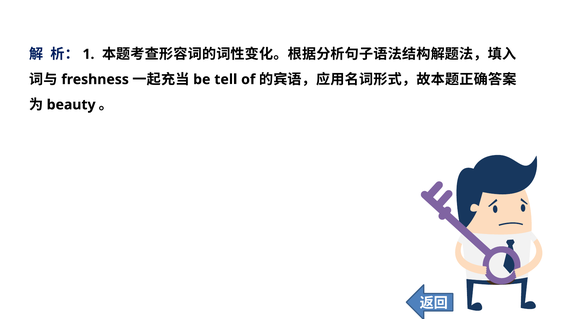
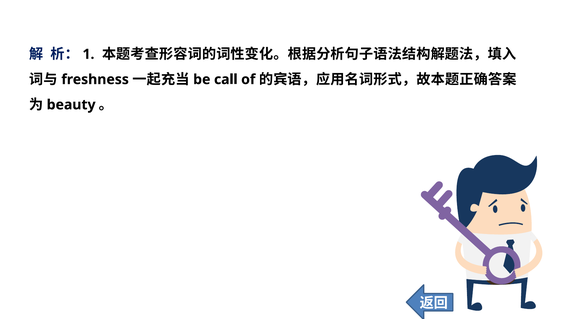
tell: tell -> call
